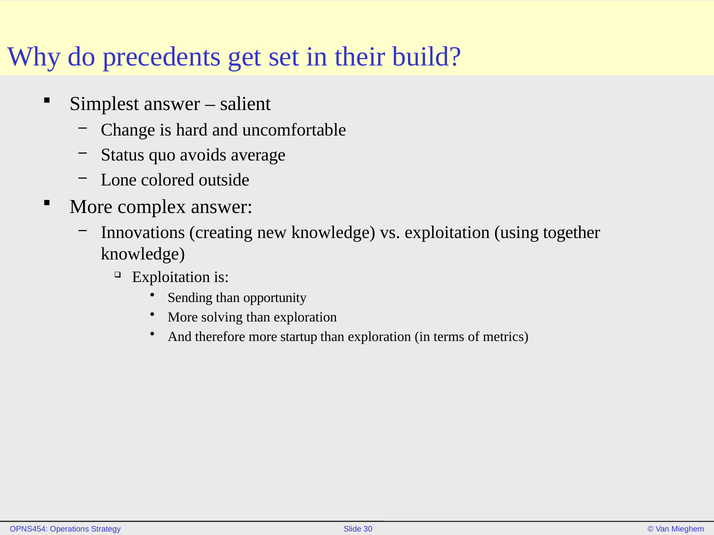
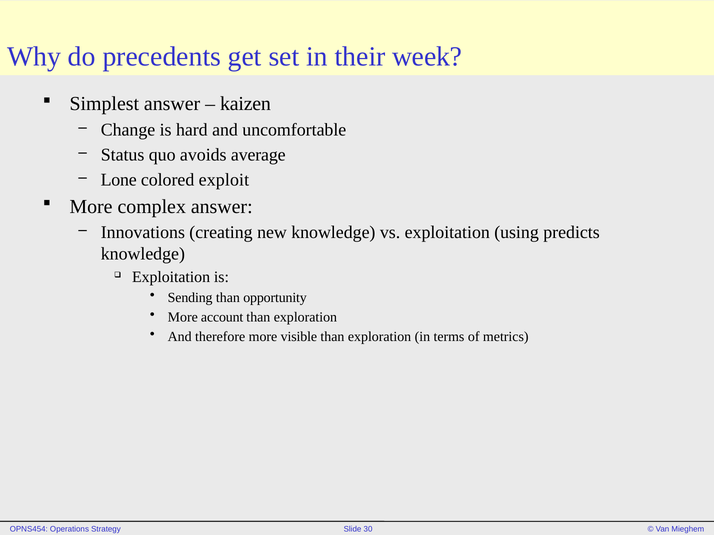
build: build -> week
salient: salient -> kaizen
outside: outside -> exploit
together: together -> predicts
solving: solving -> account
startup: startup -> visible
